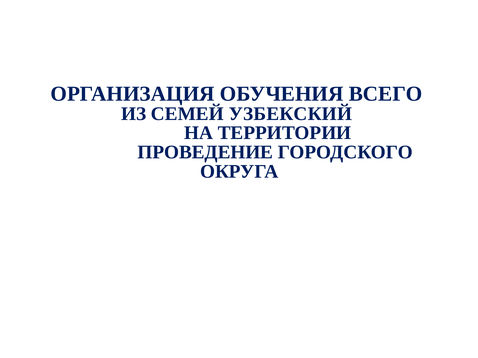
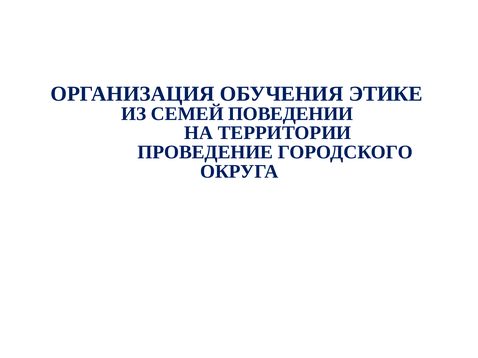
ВСЕГО: ВСЕГО -> ЭТИКЕ
УЗБЕКСКИЙ: УЗБЕКСКИЙ -> ПОВЕДЕНИИ
